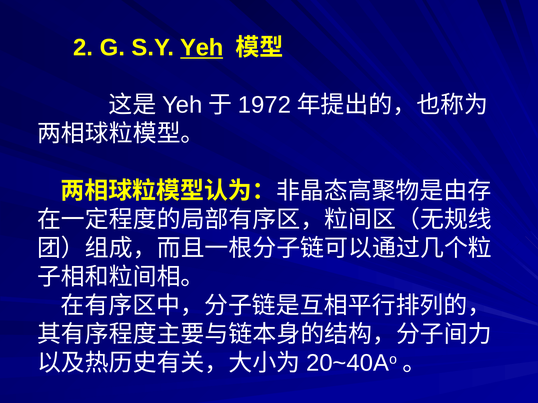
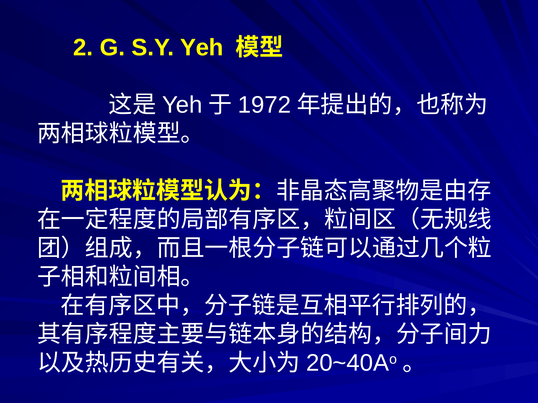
Yeh at (202, 48) underline: present -> none
